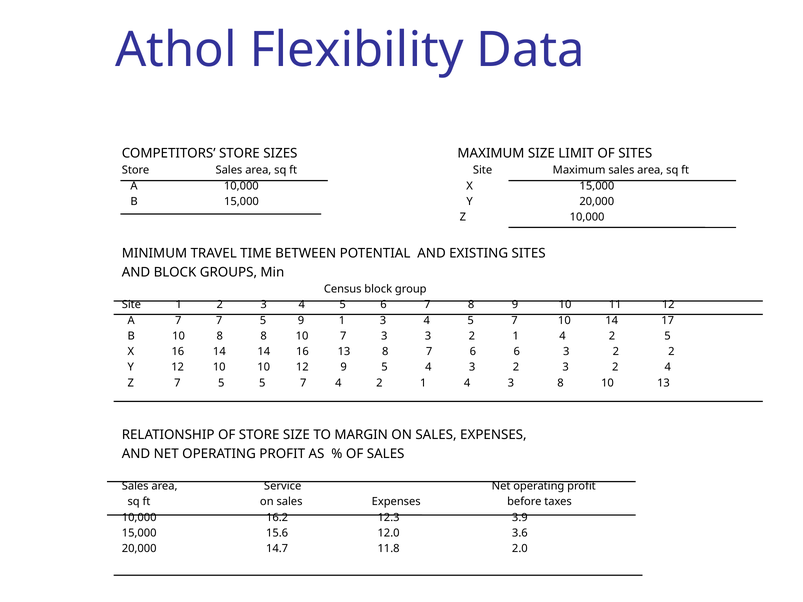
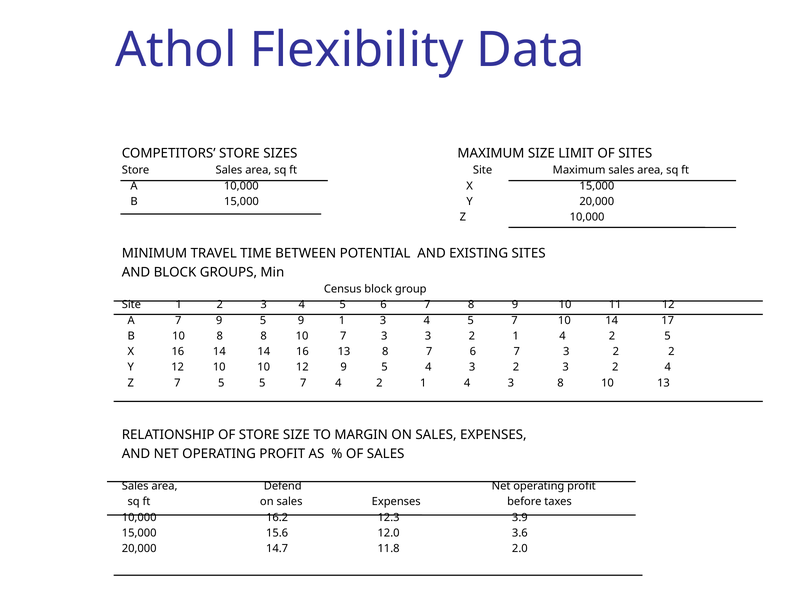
7 7: 7 -> 9
7 6 6: 6 -> 7
Service: Service -> Defend
